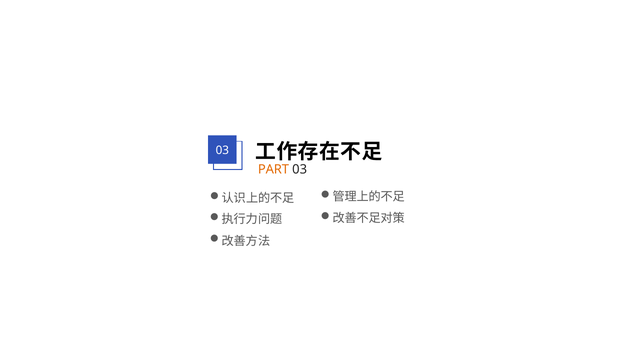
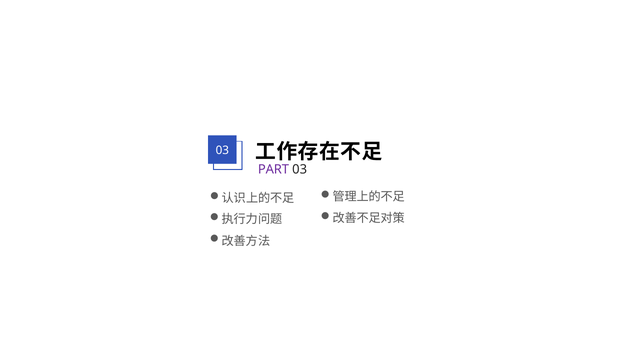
PART colour: orange -> purple
